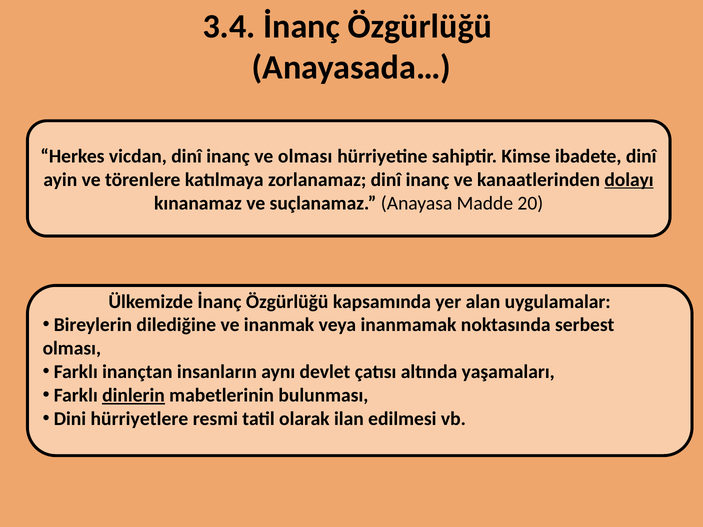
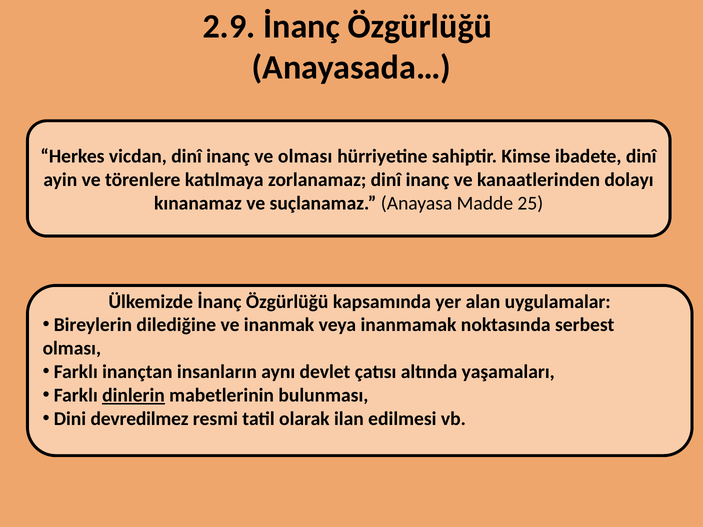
3.4: 3.4 -> 2.9
dolayı underline: present -> none
20: 20 -> 25
hürriyetlere: hürriyetlere -> devredilmez
